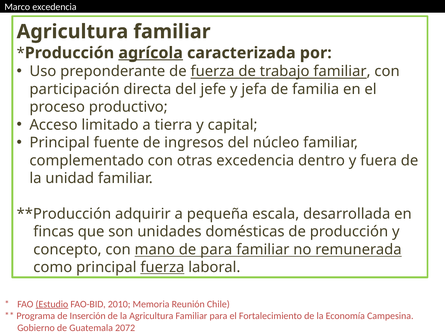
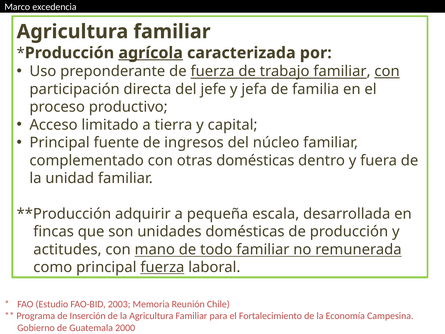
con at (387, 71) underline: none -> present
otras excedencia: excedencia -> domésticas
concepto: concepto -> actitudes
de para: para -> todo
Estudio underline: present -> none
2010: 2010 -> 2003
2072: 2072 -> 2000
